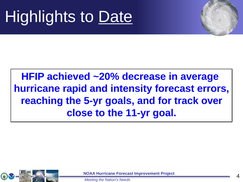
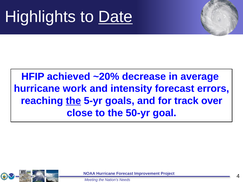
rapid: rapid -> work
the at (73, 101) underline: none -> present
11-yr: 11-yr -> 50-yr
